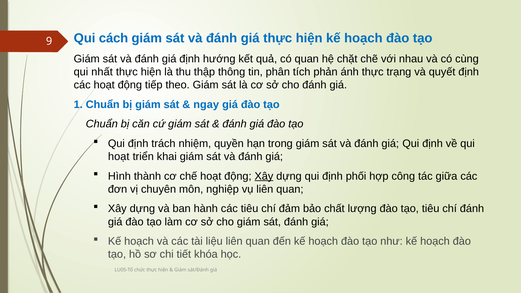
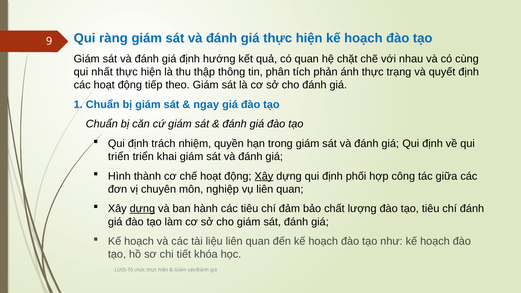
cách: cách -> ràng
hoạt at (119, 157): hoạt -> triển
dựng at (142, 209) underline: none -> present
